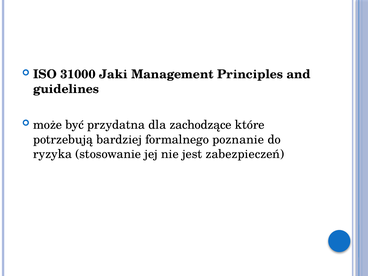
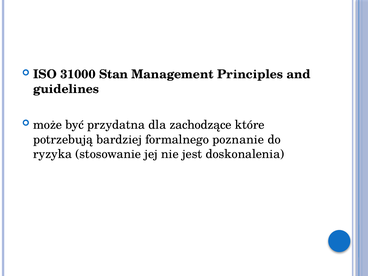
Jaki: Jaki -> Stan
zabezpieczeń: zabezpieczeń -> doskonalenia
